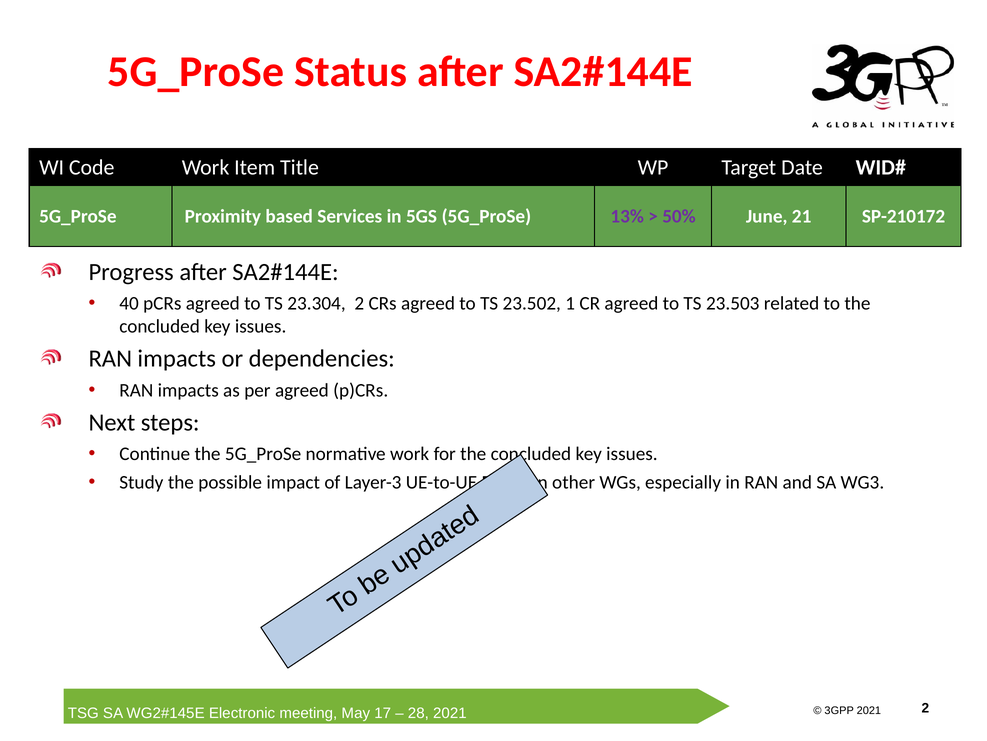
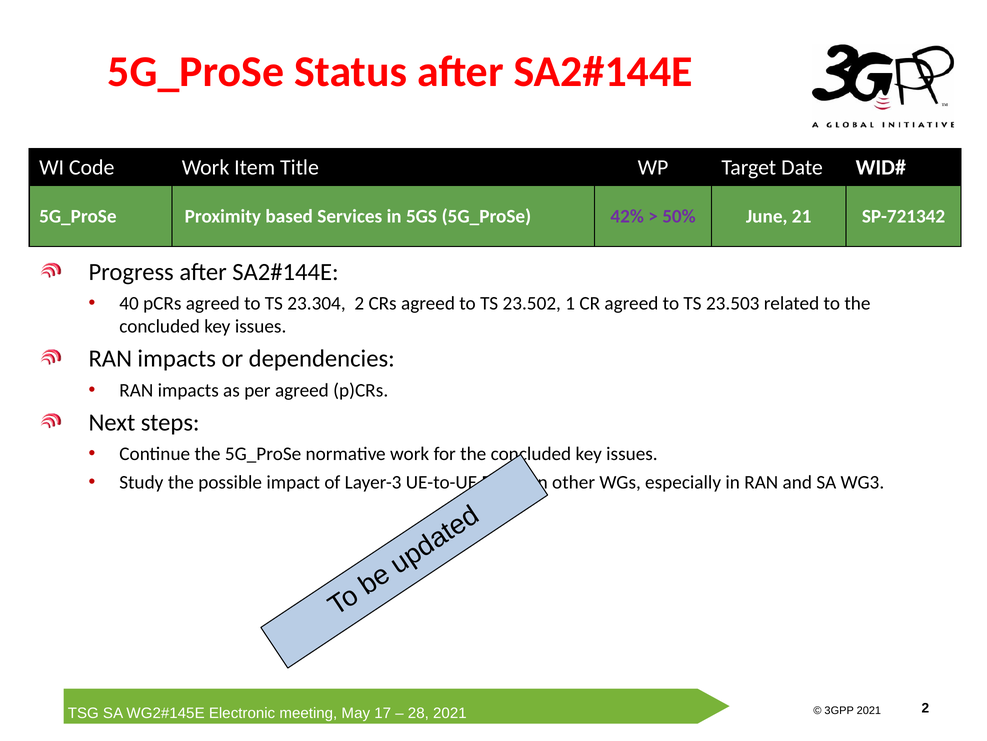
13%: 13% -> 42%
SP-210172: SP-210172 -> SP-721342
